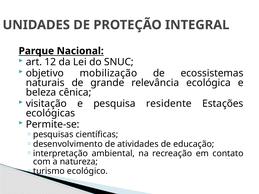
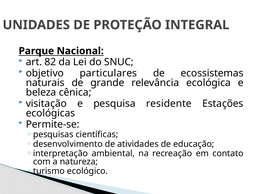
12: 12 -> 82
mobilização: mobilização -> particulares
